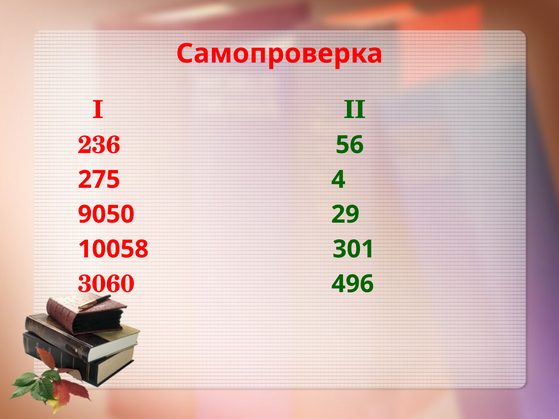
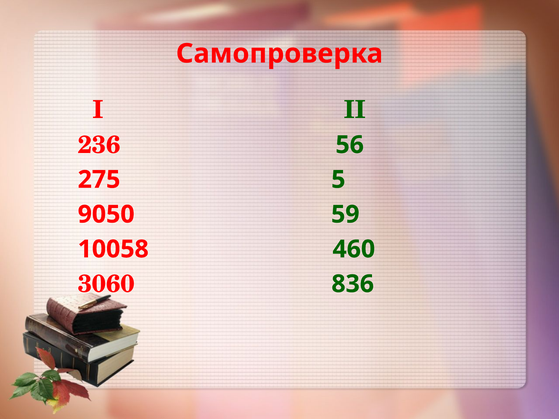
4: 4 -> 5
29: 29 -> 59
301: 301 -> 460
496: 496 -> 836
